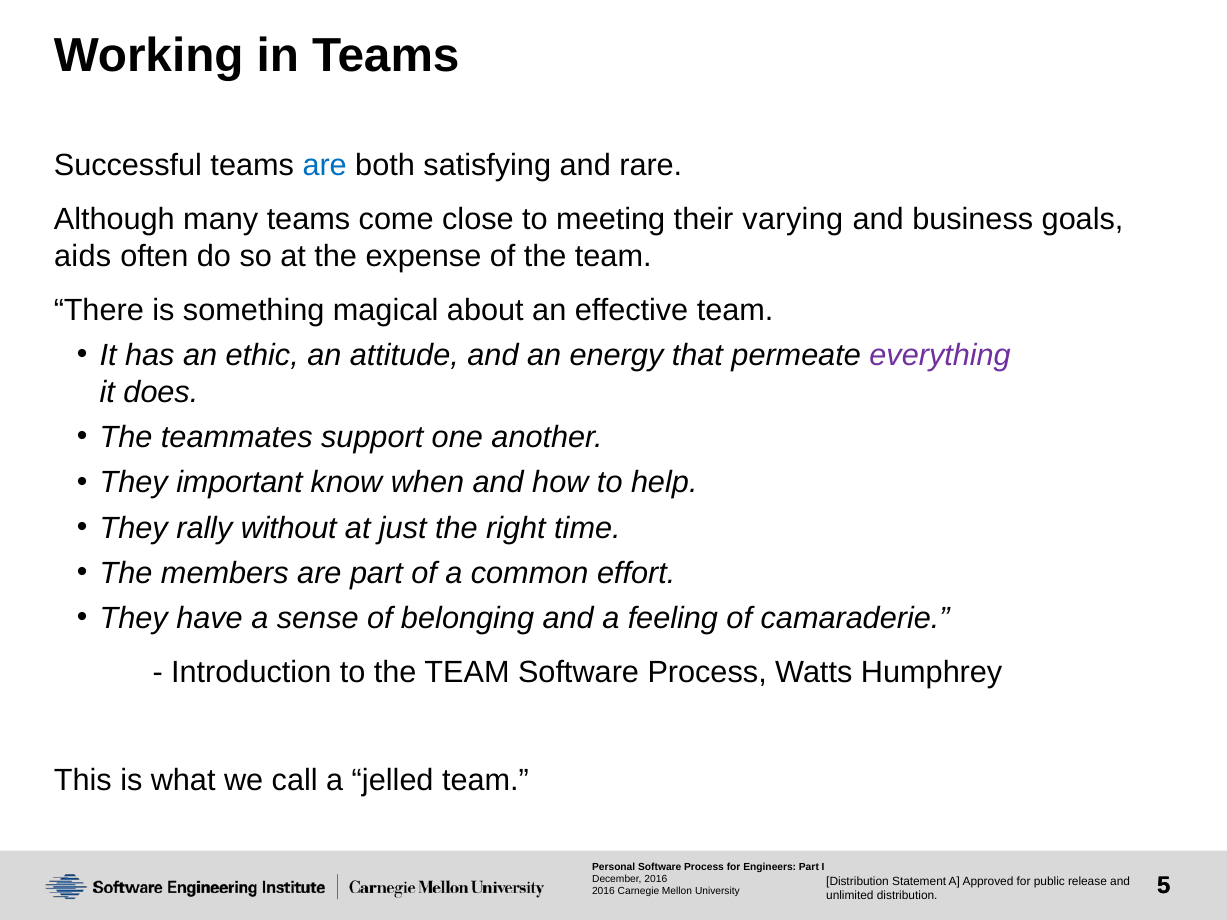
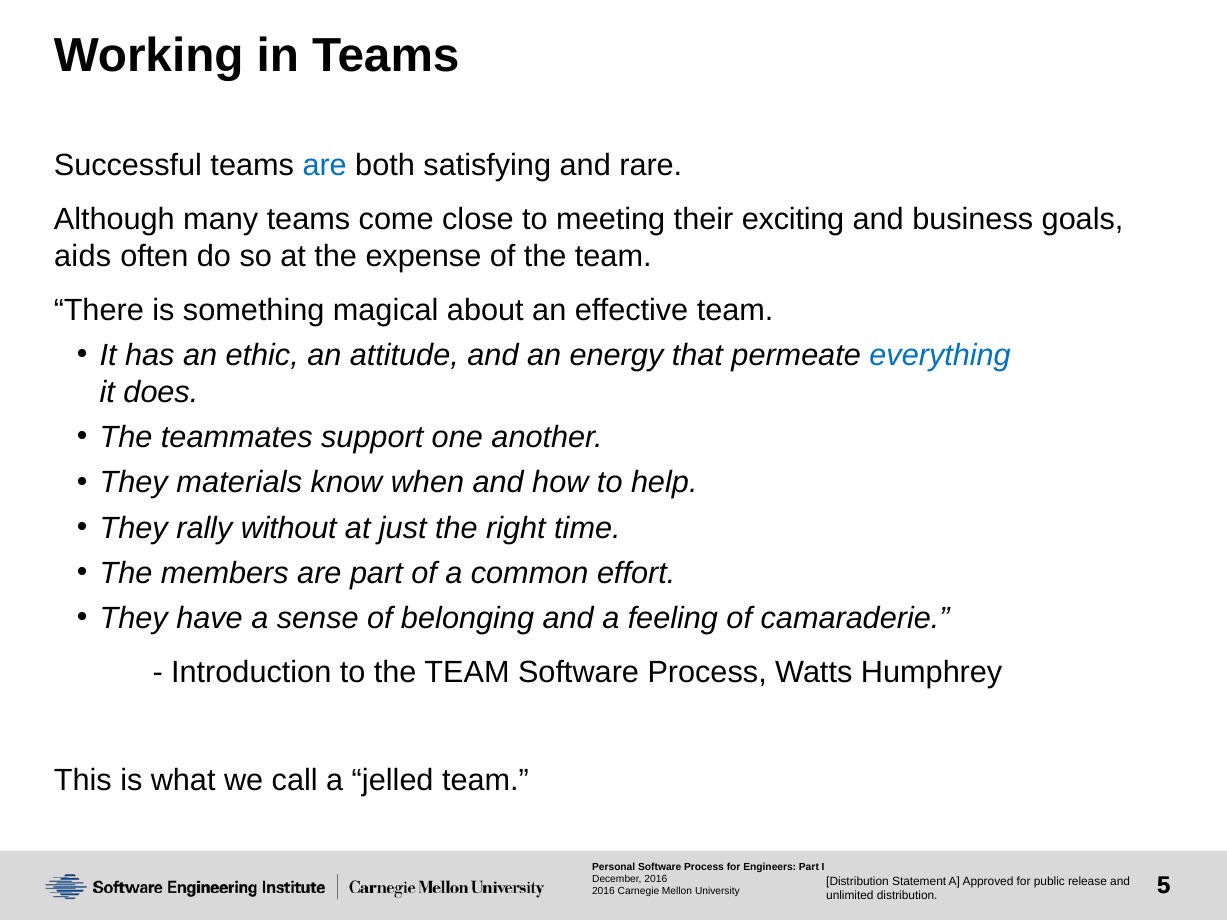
varying: varying -> exciting
everything colour: purple -> blue
important: important -> materials
